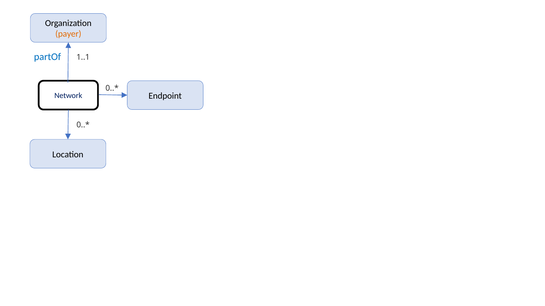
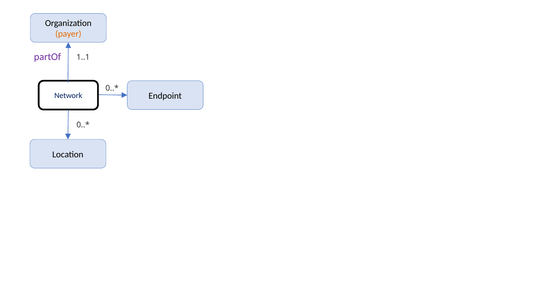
partOf colour: blue -> purple
